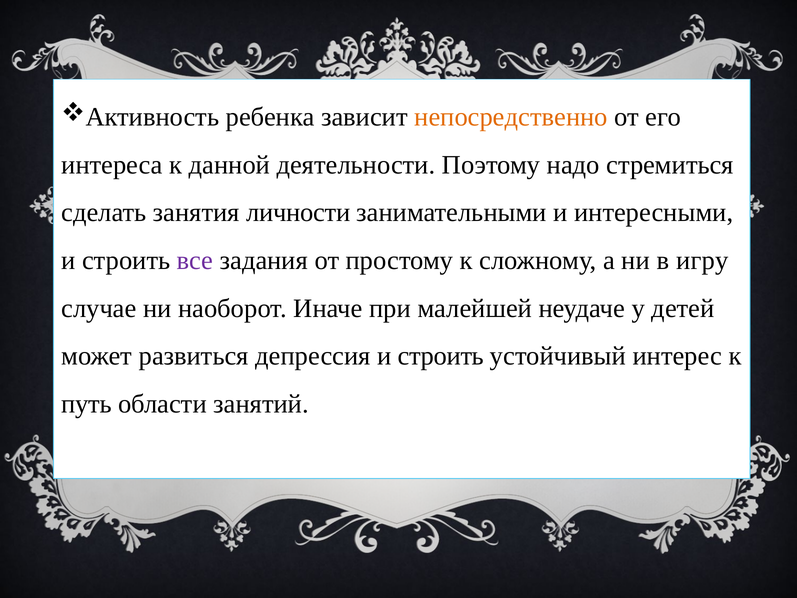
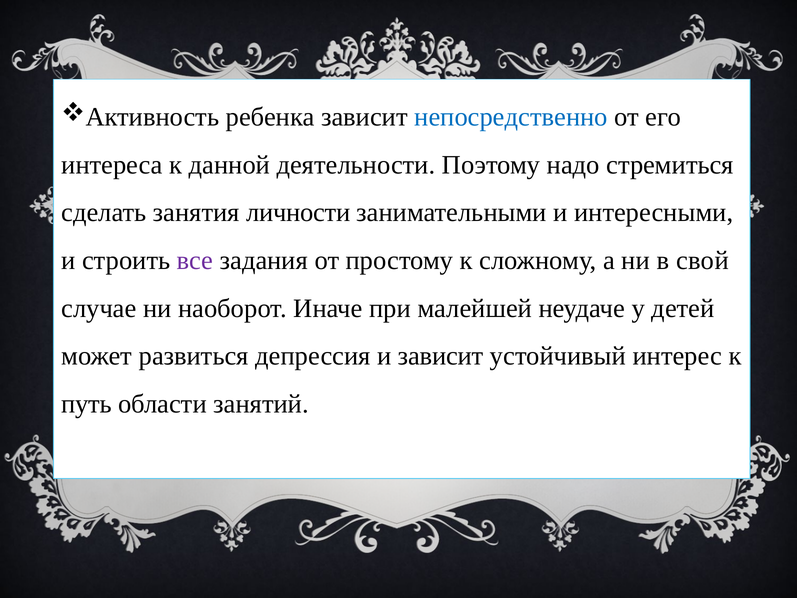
непосредственно colour: orange -> blue
игру: игру -> свой
депрессия и строить: строить -> зависит
